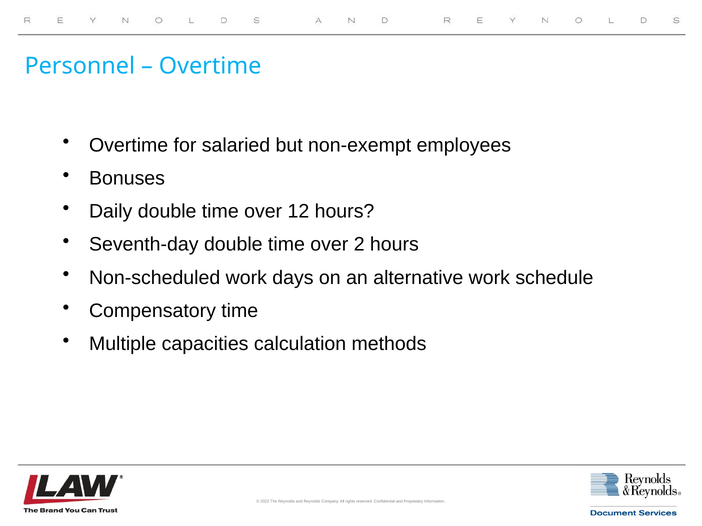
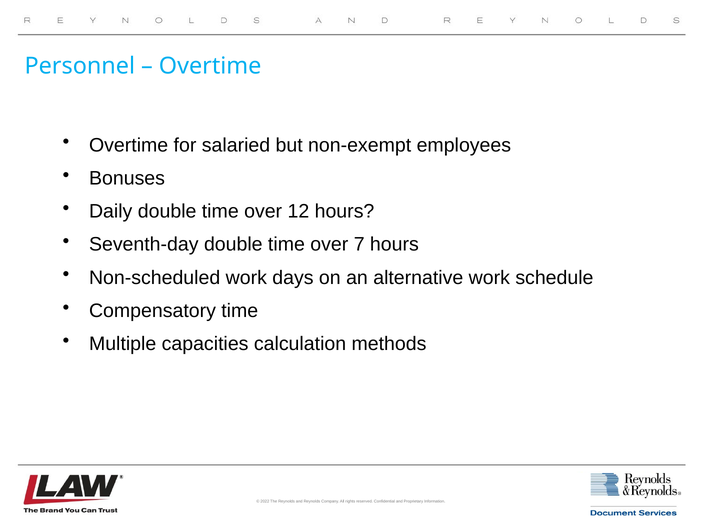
2: 2 -> 7
